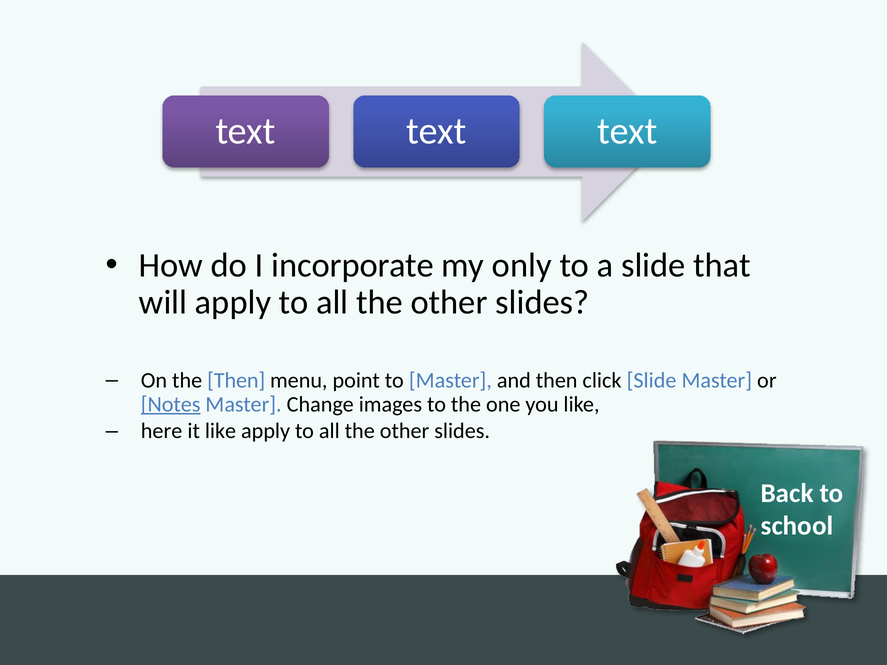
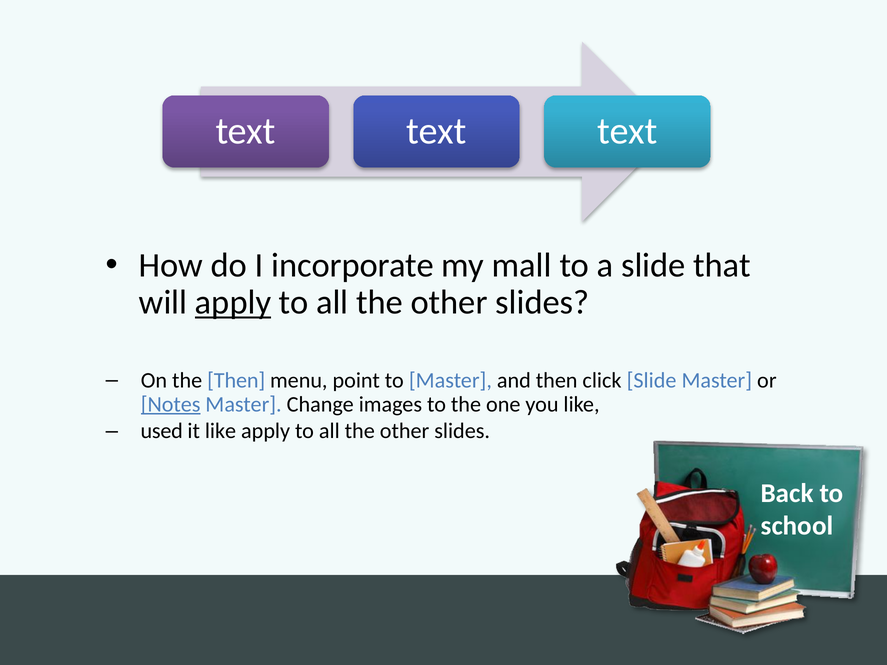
only: only -> mall
apply at (233, 303) underline: none -> present
here: here -> used
